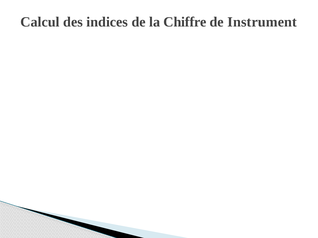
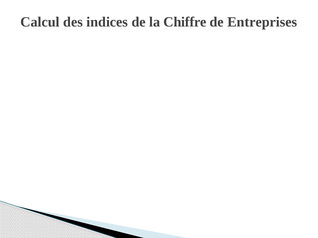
Instrument: Instrument -> Entreprises
